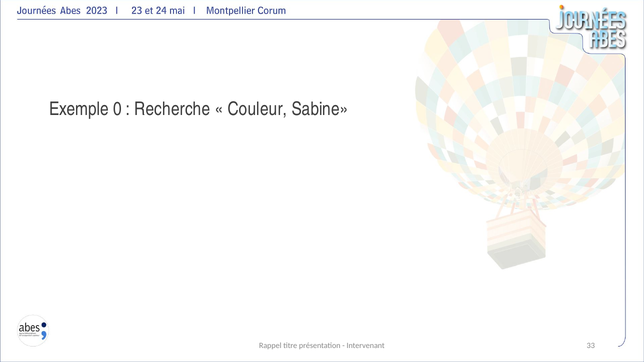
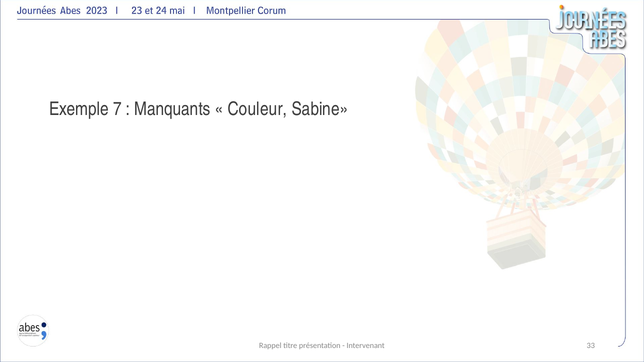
0: 0 -> 7
Recherche: Recherche -> Manquants
